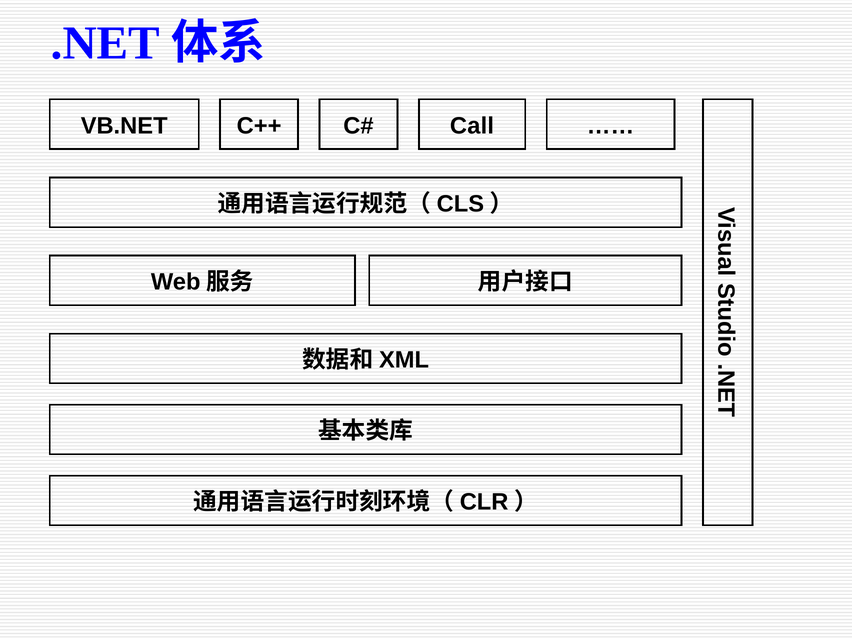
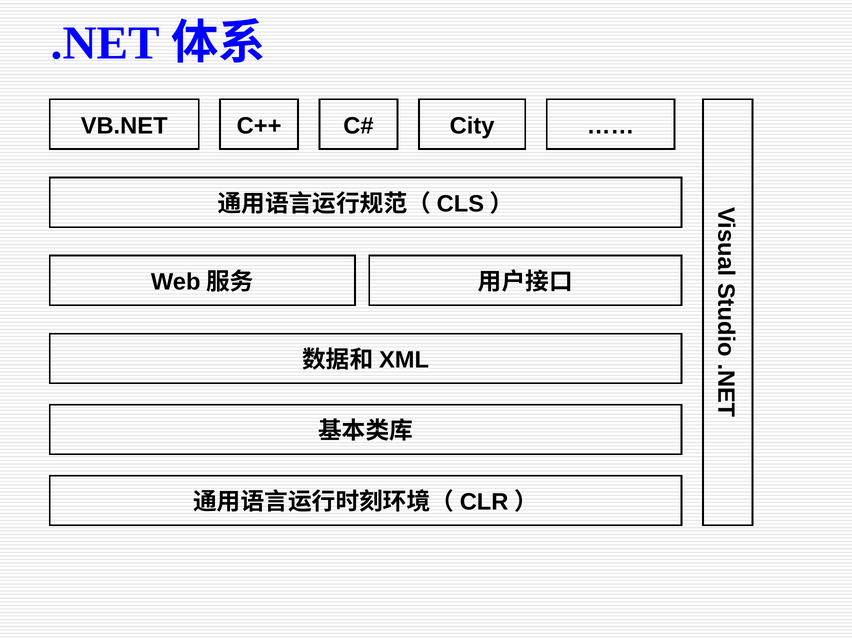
Call: Call -> City
